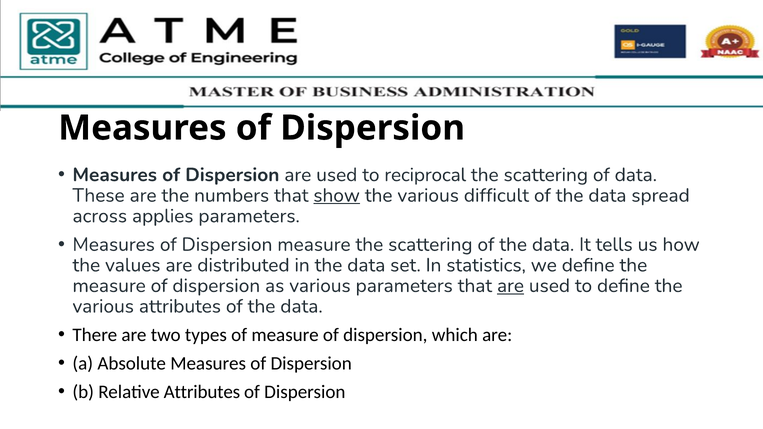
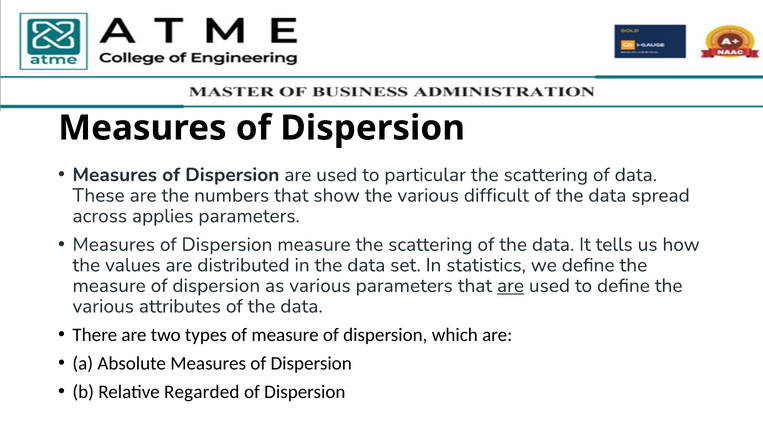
reciprocal: reciprocal -> particular
show underline: present -> none
Relative Attributes: Attributes -> Regarded
